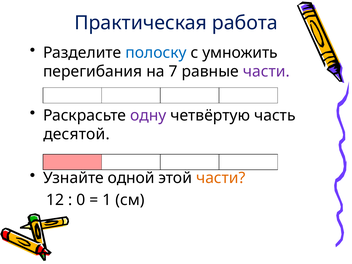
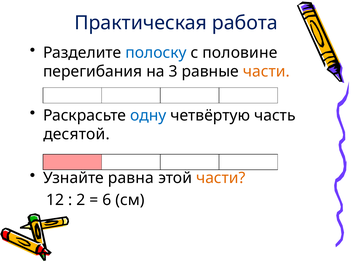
умножить: умножить -> половине
7: 7 -> 3
части at (266, 72) colour: purple -> orange
одну colour: purple -> blue
одной: одной -> равна
0: 0 -> 2
1: 1 -> 6
